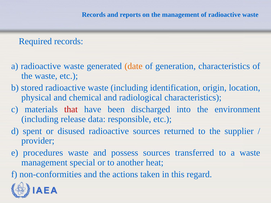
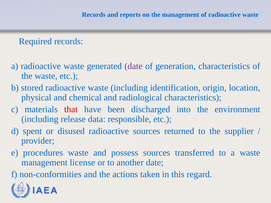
date at (134, 66) colour: orange -> purple
special: special -> license
another heat: heat -> date
